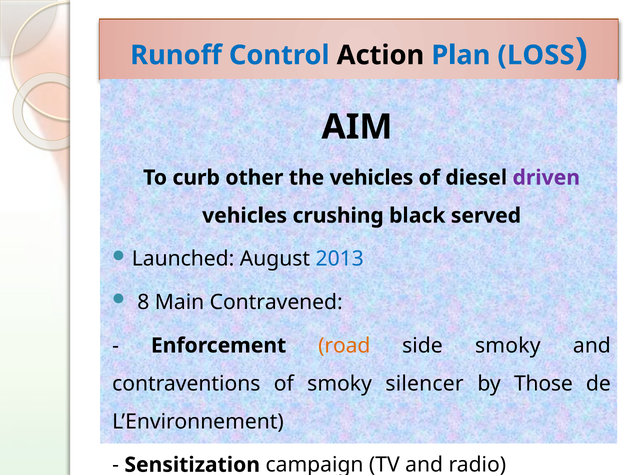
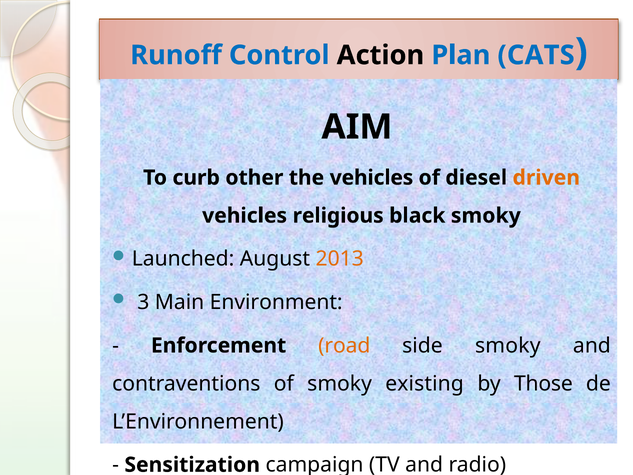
LOSS: LOSS -> CATS
driven colour: purple -> orange
crushing: crushing -> religious
black served: served -> smoky
2013 colour: blue -> orange
8: 8 -> 3
Contravened: Contravened -> Environment
silencer: silencer -> existing
